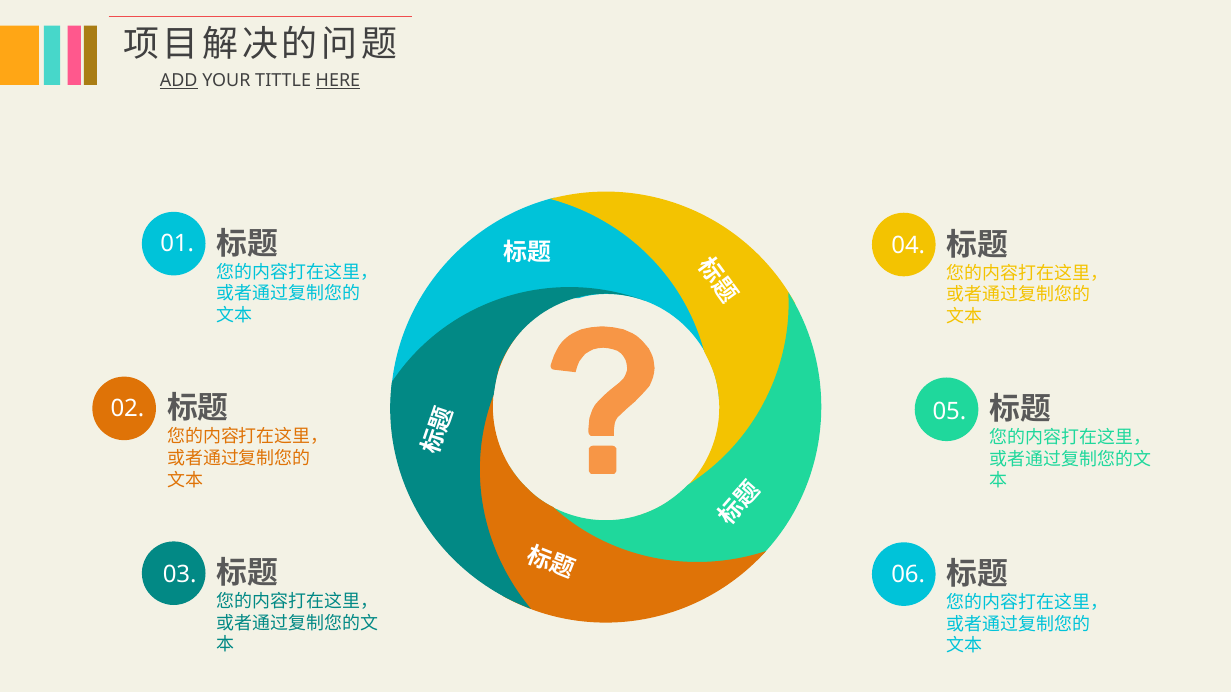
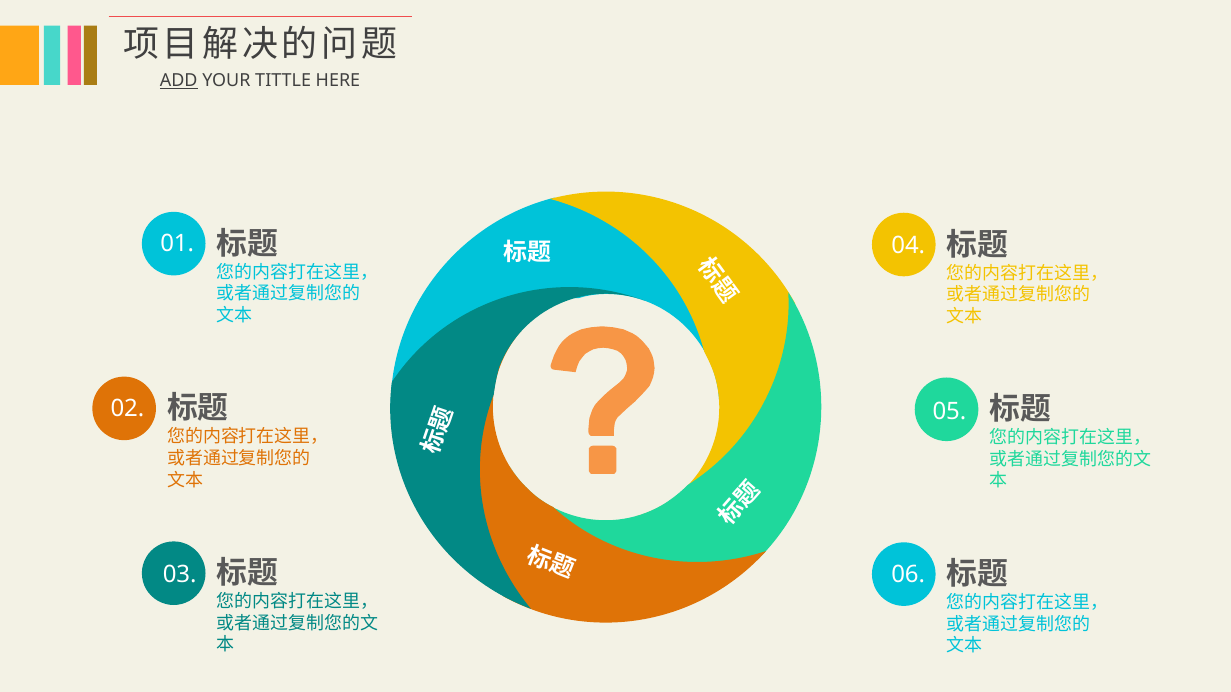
HERE underline: present -> none
